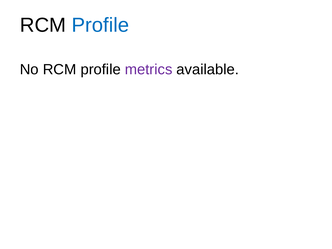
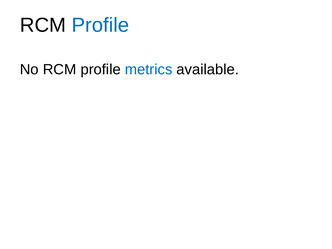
metrics colour: purple -> blue
